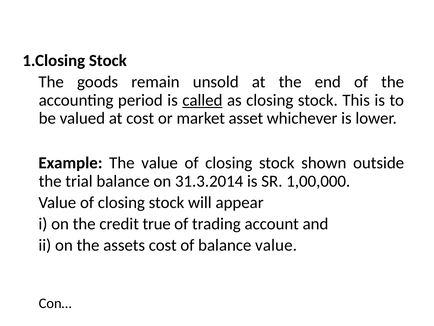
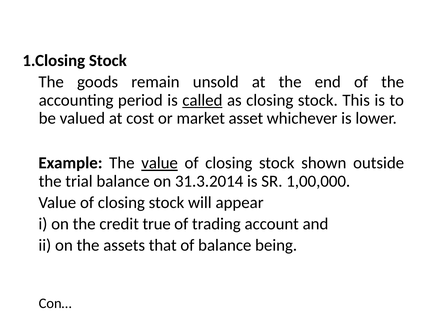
value at (160, 163) underline: none -> present
assets cost: cost -> that
balance value: value -> being
